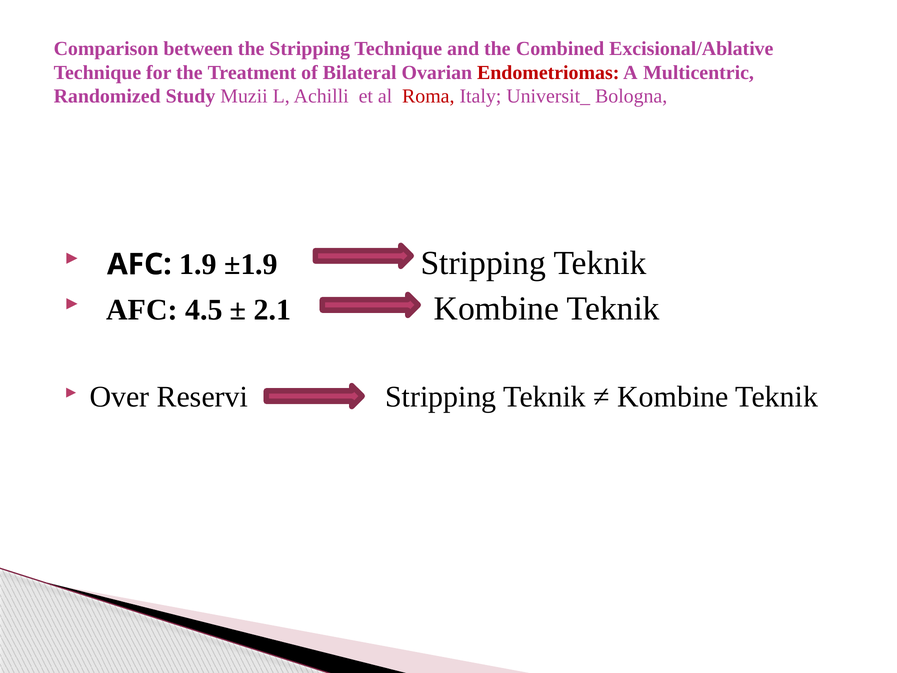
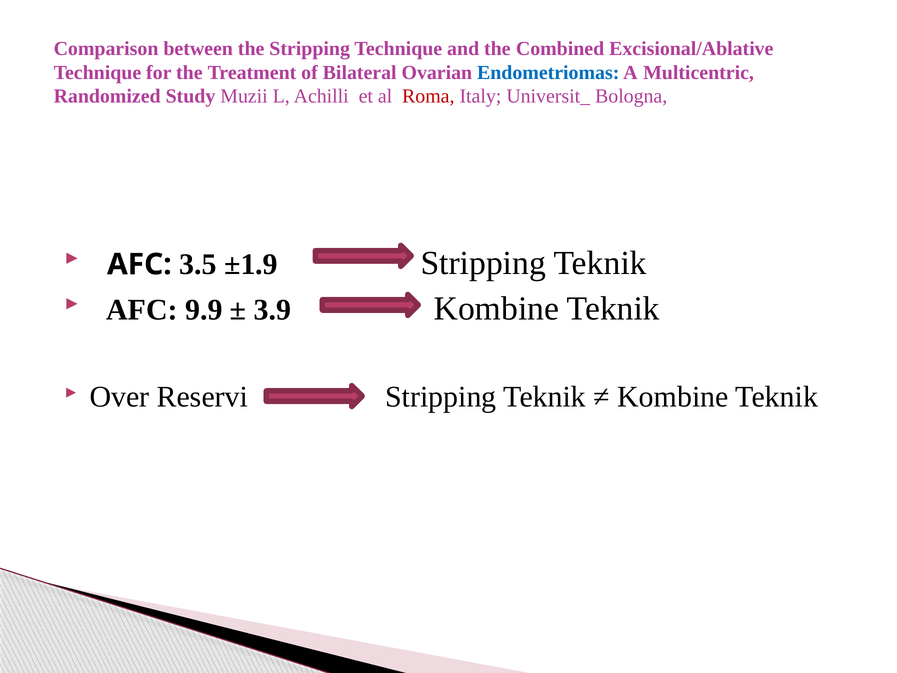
Endometriomas colour: red -> blue
1.9: 1.9 -> 3.5
4.5: 4.5 -> 9.9
2.1: 2.1 -> 3.9
